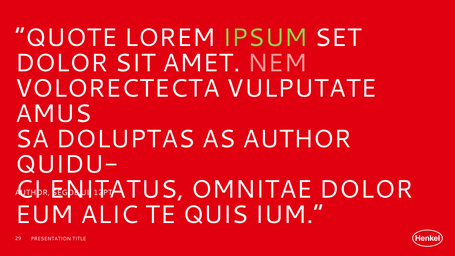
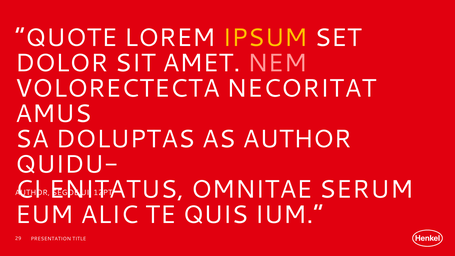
IPSUM colour: light green -> yellow
VULPUTATE: VULPUTATE -> NECORITAT
OMNITAE DOLOR: DOLOR -> SERUM
